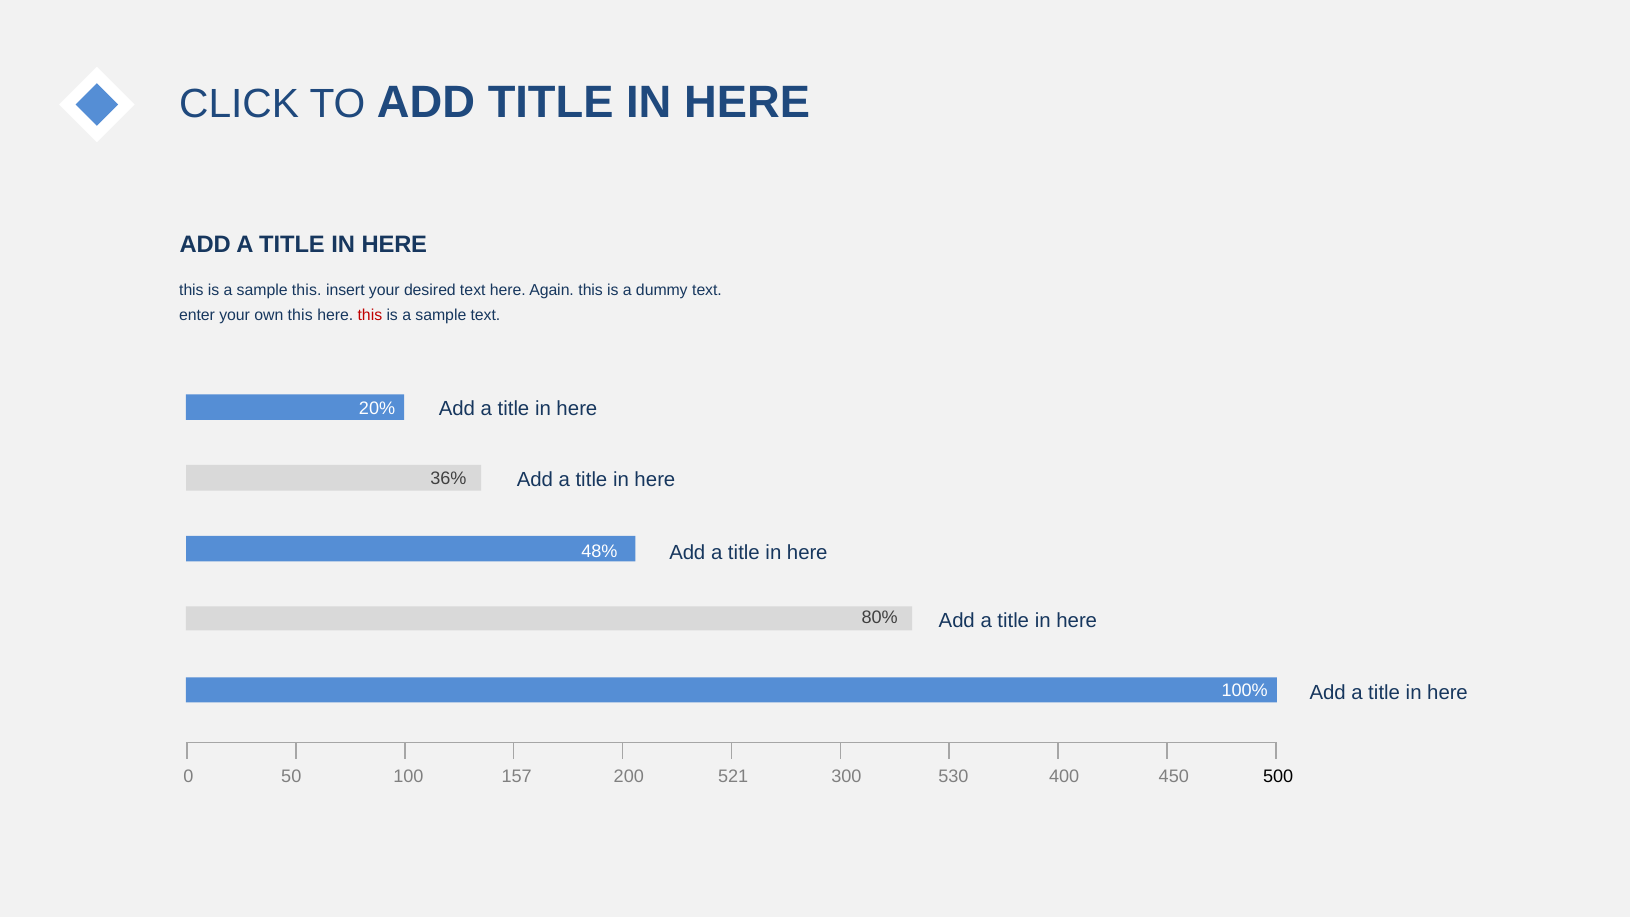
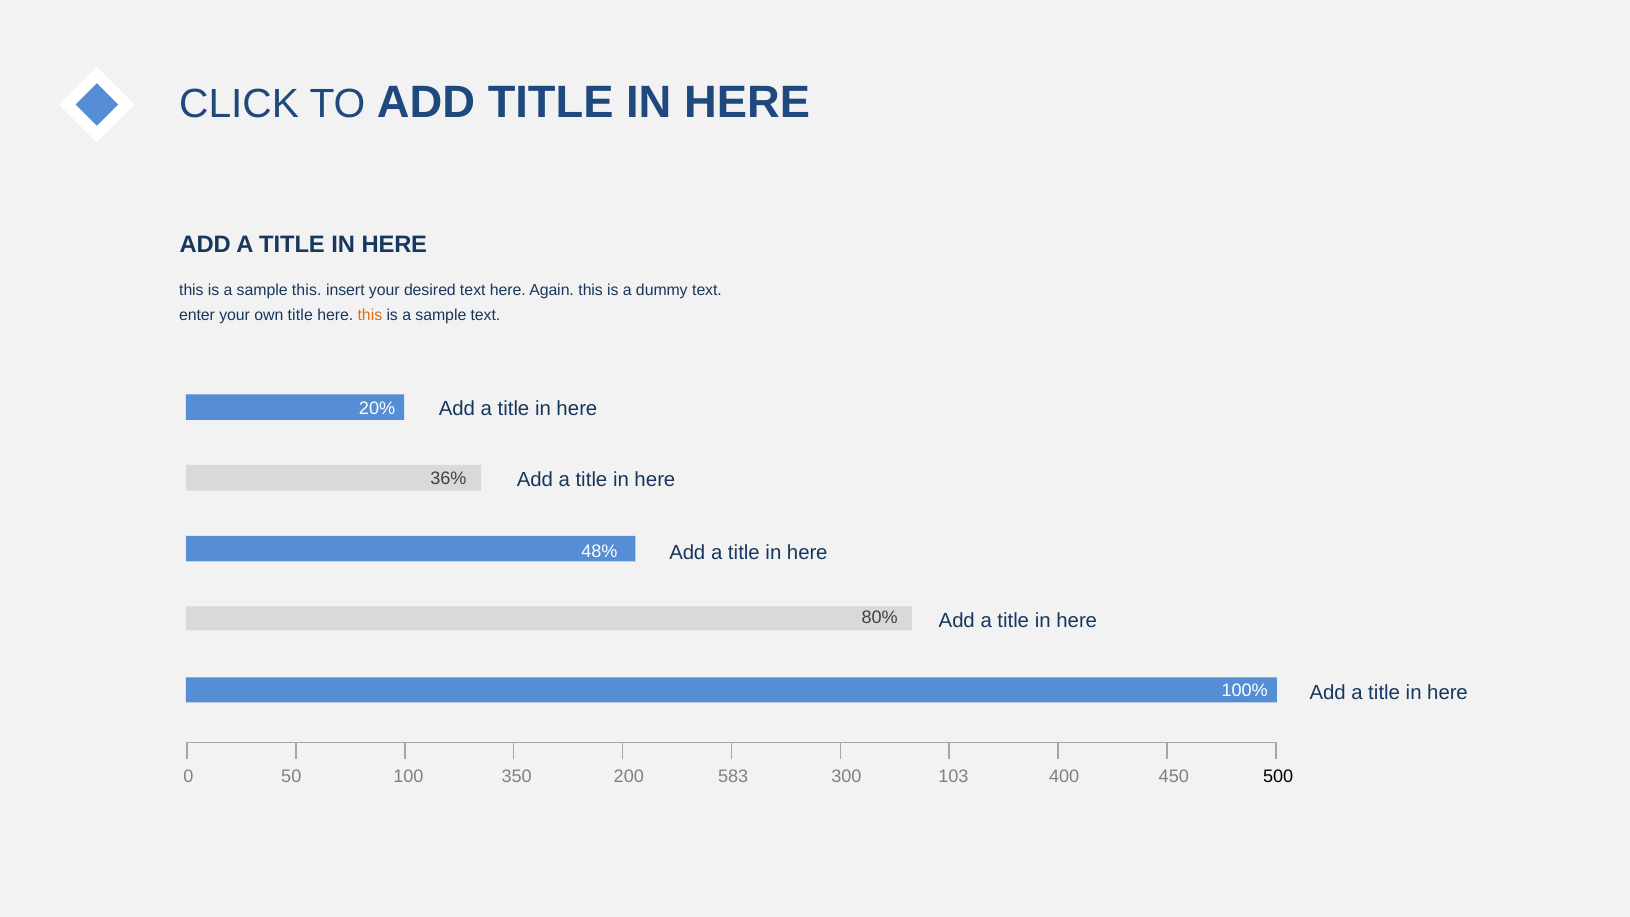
own this: this -> title
this at (370, 315) colour: red -> orange
157: 157 -> 350
521: 521 -> 583
530: 530 -> 103
